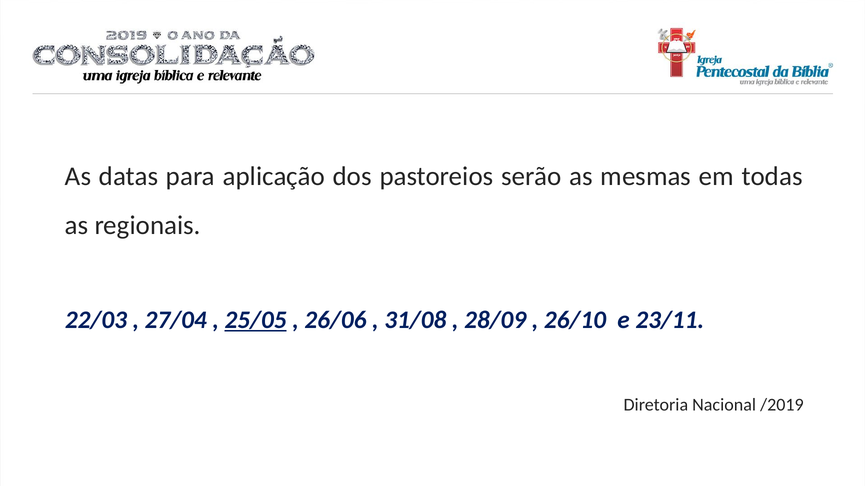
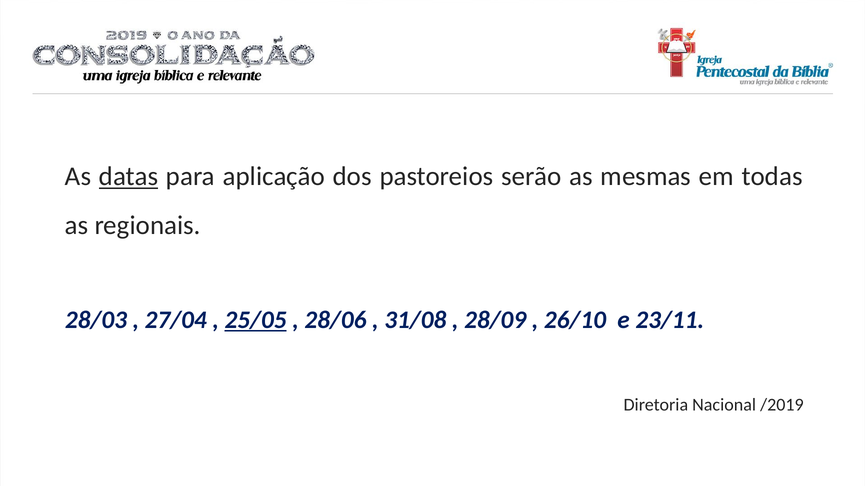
datas underline: none -> present
22/03: 22/03 -> 28/03
26/06: 26/06 -> 28/06
